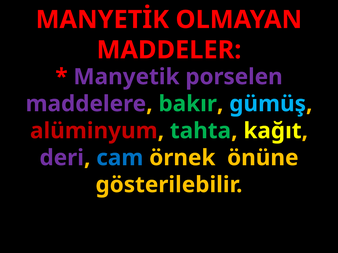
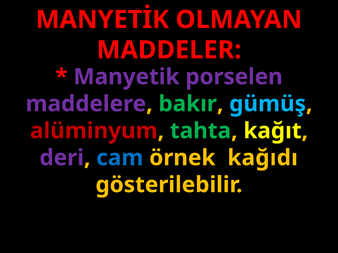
önüne: önüne -> kağıdı
